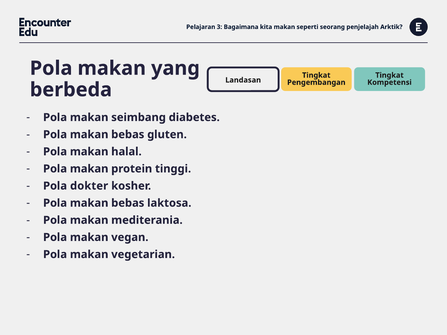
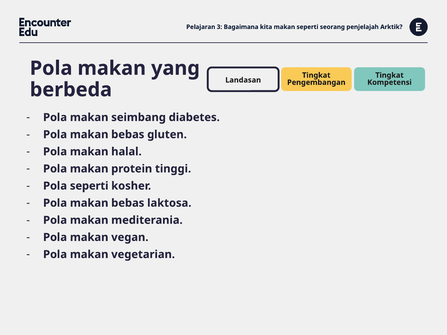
Pola dokter: dokter -> seperti
